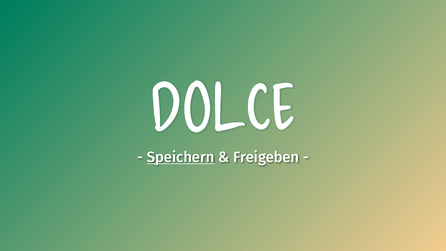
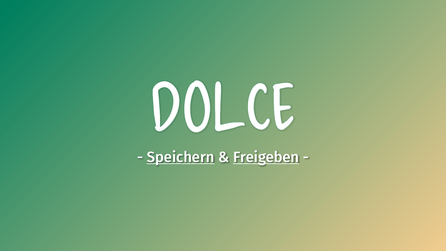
Freigeben underline: none -> present
